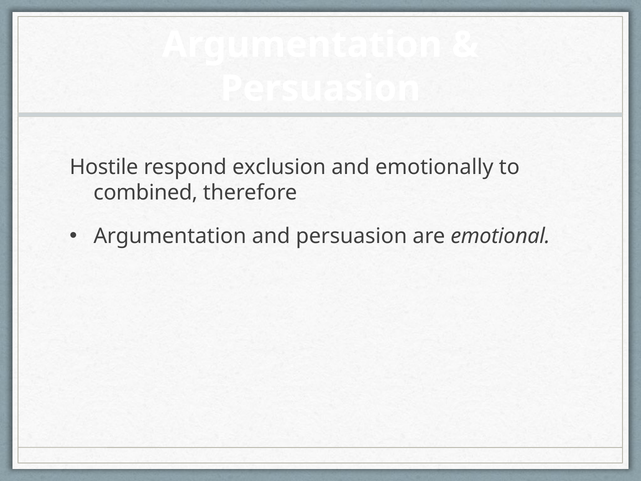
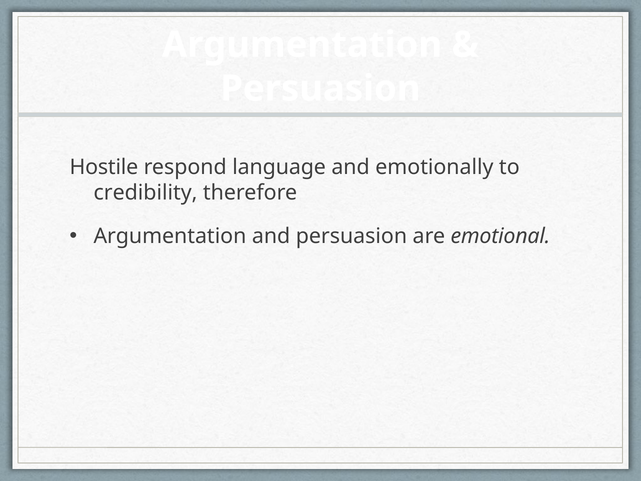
exclusion: exclusion -> language
combined: combined -> credibility
